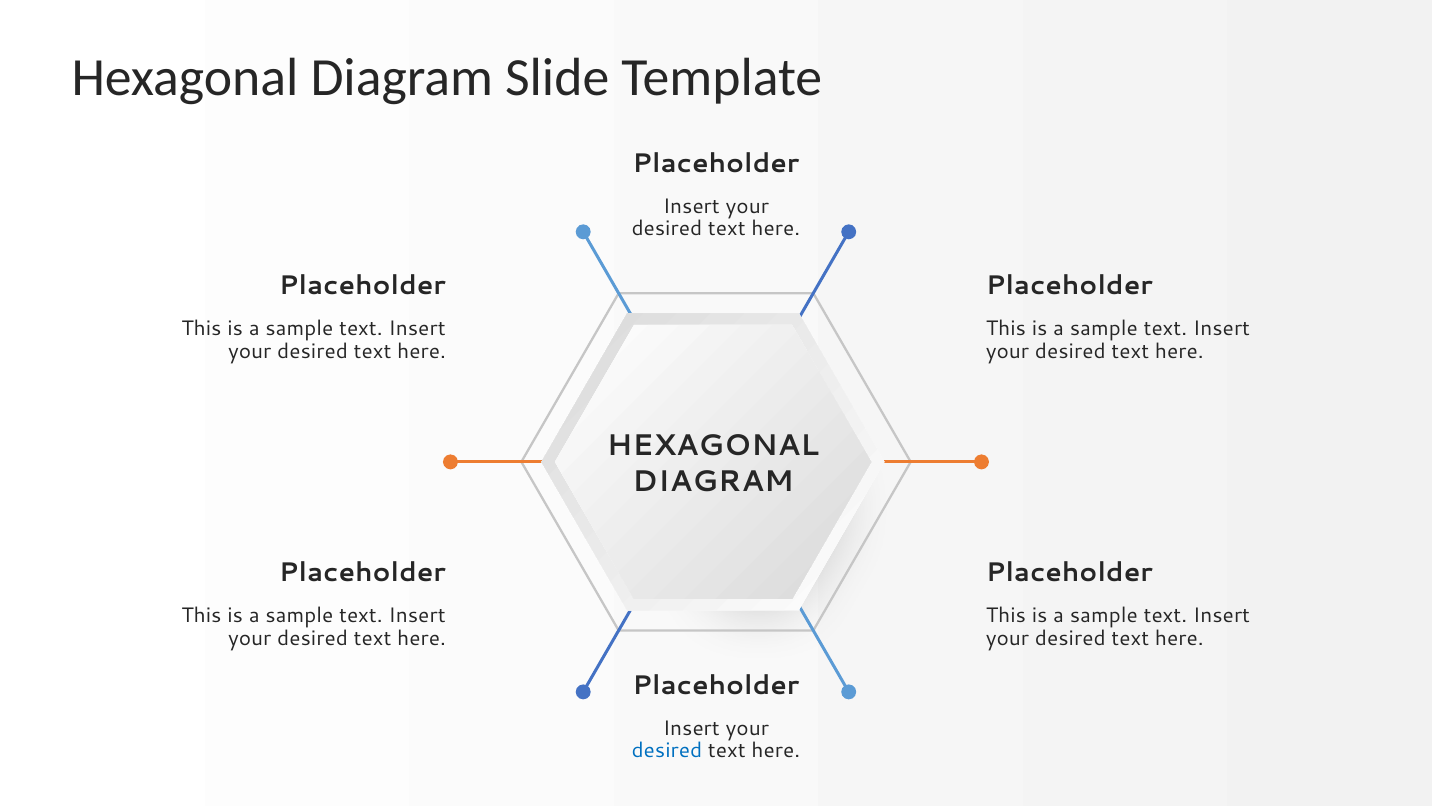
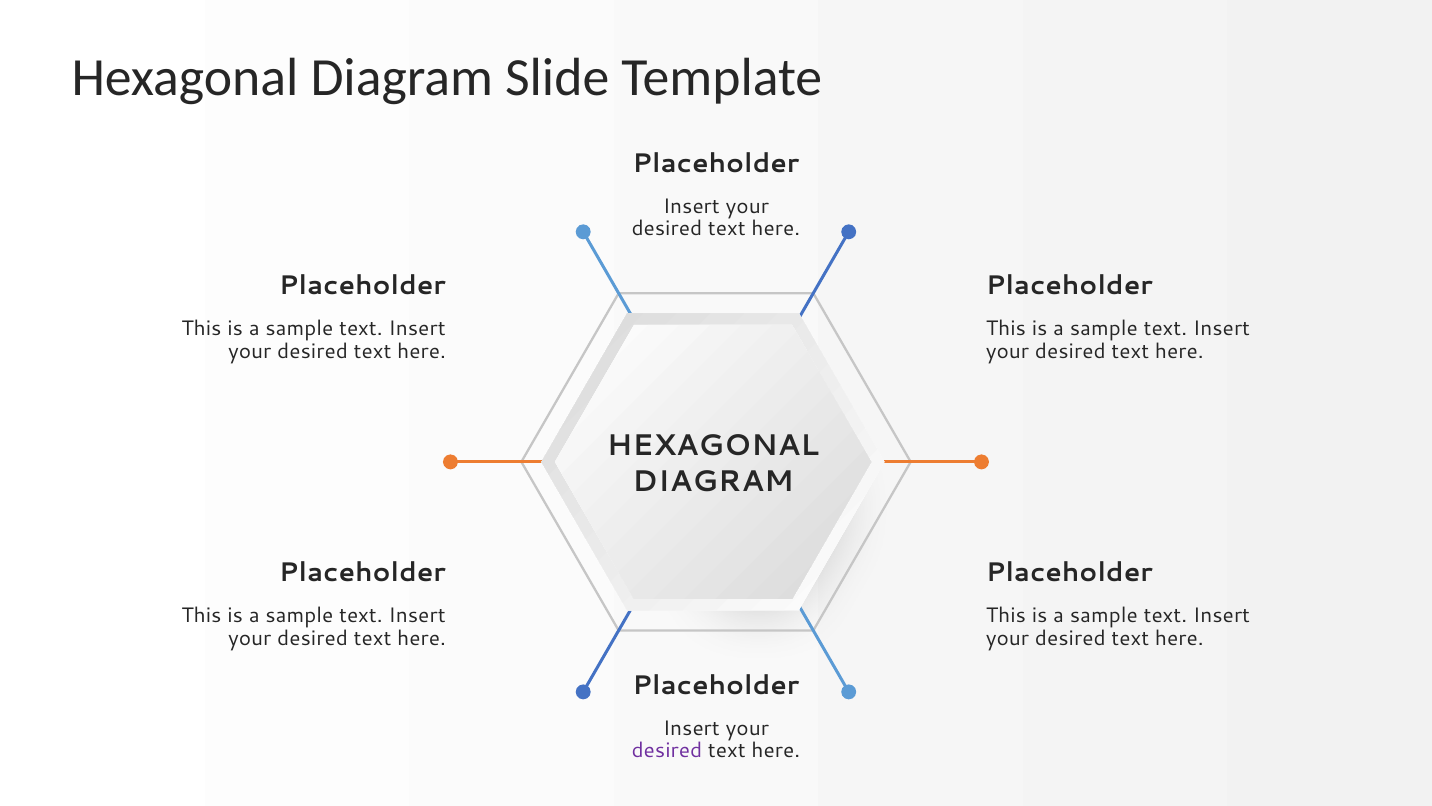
desired at (667, 751) colour: blue -> purple
